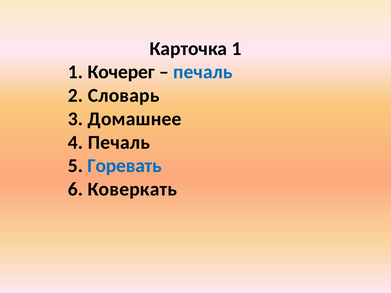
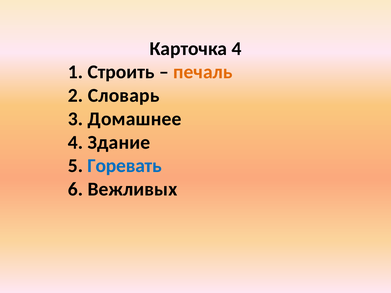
Карточка 1: 1 -> 4
Кочерег: Кочерег -> Строить
печаль at (203, 72) colour: blue -> orange
4 Печаль: Печаль -> Здание
Коверкать: Коверкать -> Вежливых
